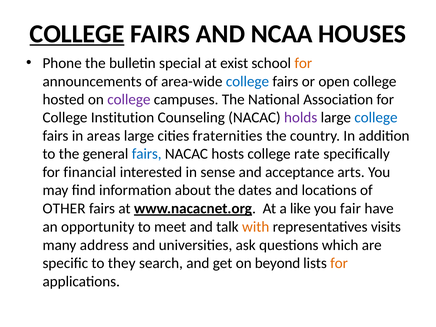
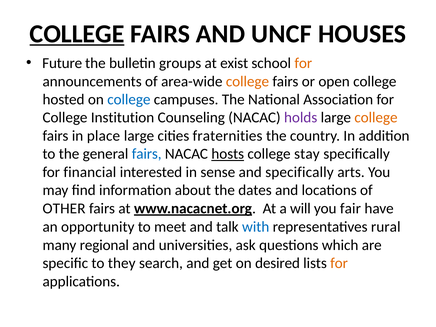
NCAA: NCAA -> UNCF
Phone: Phone -> Future
special: special -> groups
college at (247, 81) colour: blue -> orange
college at (129, 100) colour: purple -> blue
college at (376, 118) colour: blue -> orange
areas: areas -> place
hosts underline: none -> present
rate: rate -> stay
and acceptance: acceptance -> specifically
like: like -> will
with colour: orange -> blue
visits: visits -> rural
address: address -> regional
beyond: beyond -> desired
